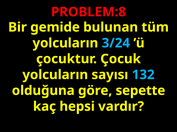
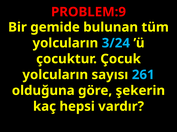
PROBLEM:8: PROBLEM:8 -> PROBLEM:9
132: 132 -> 261
sepette: sepette -> şekerin
